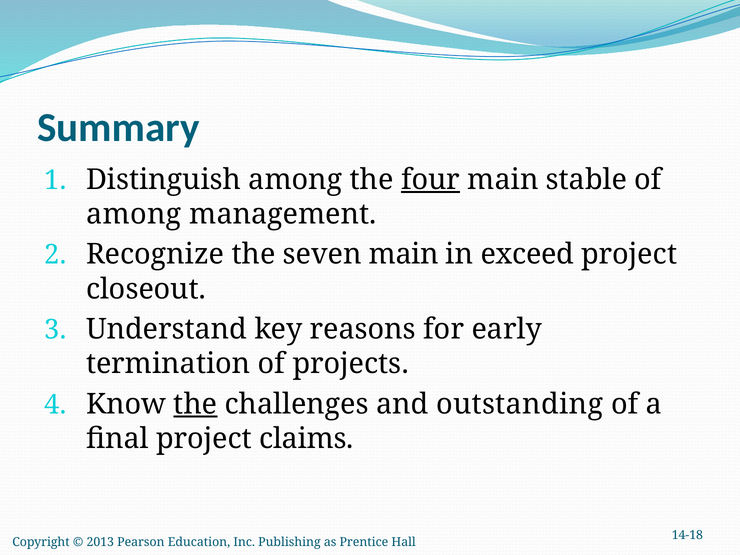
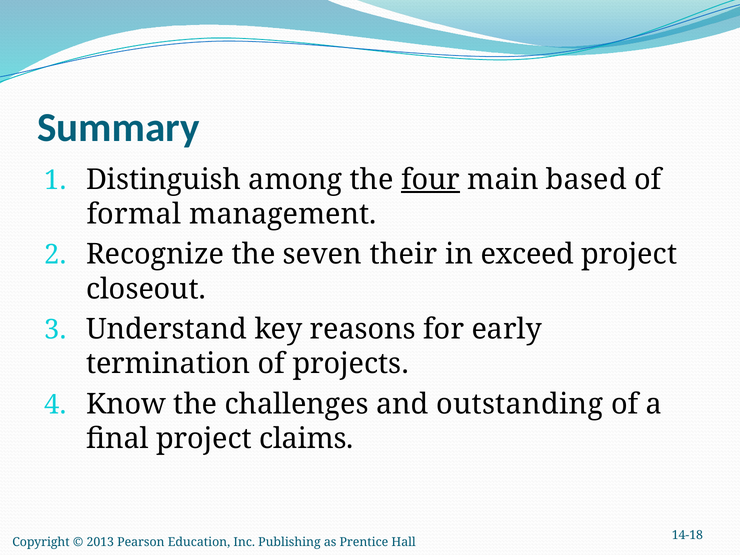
stable: stable -> based
among at (134, 214): among -> formal
seven main: main -> their
the at (195, 404) underline: present -> none
